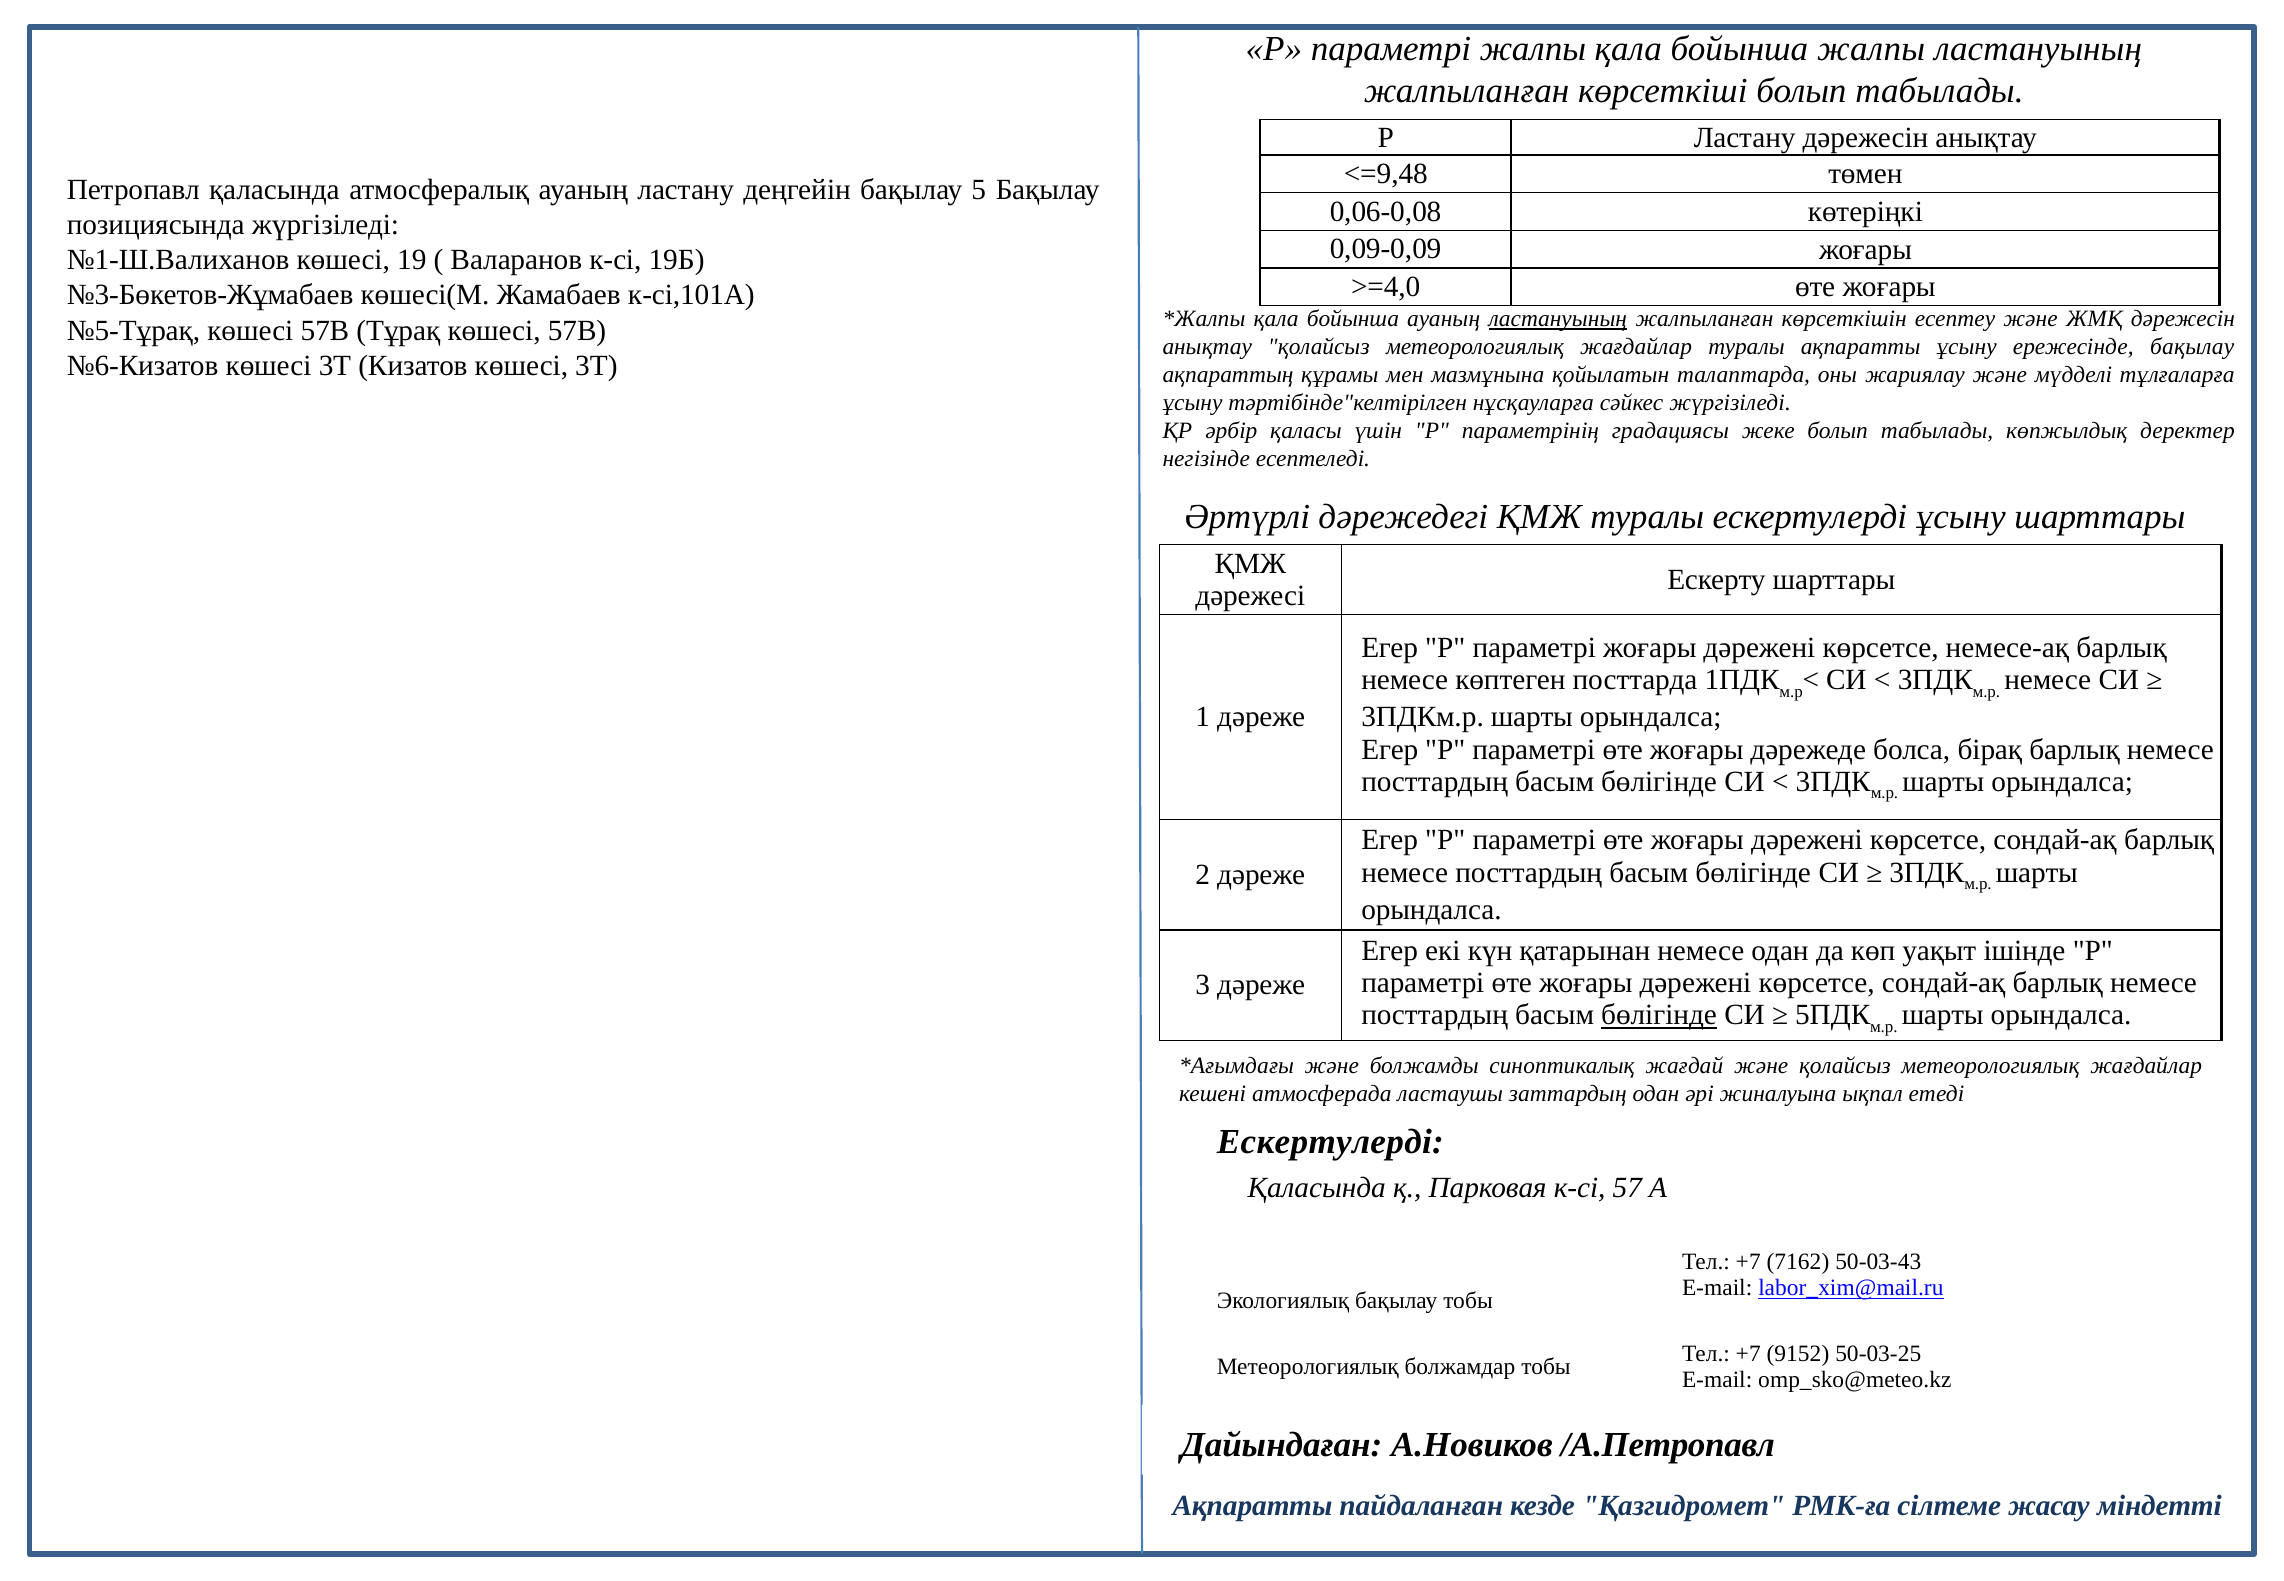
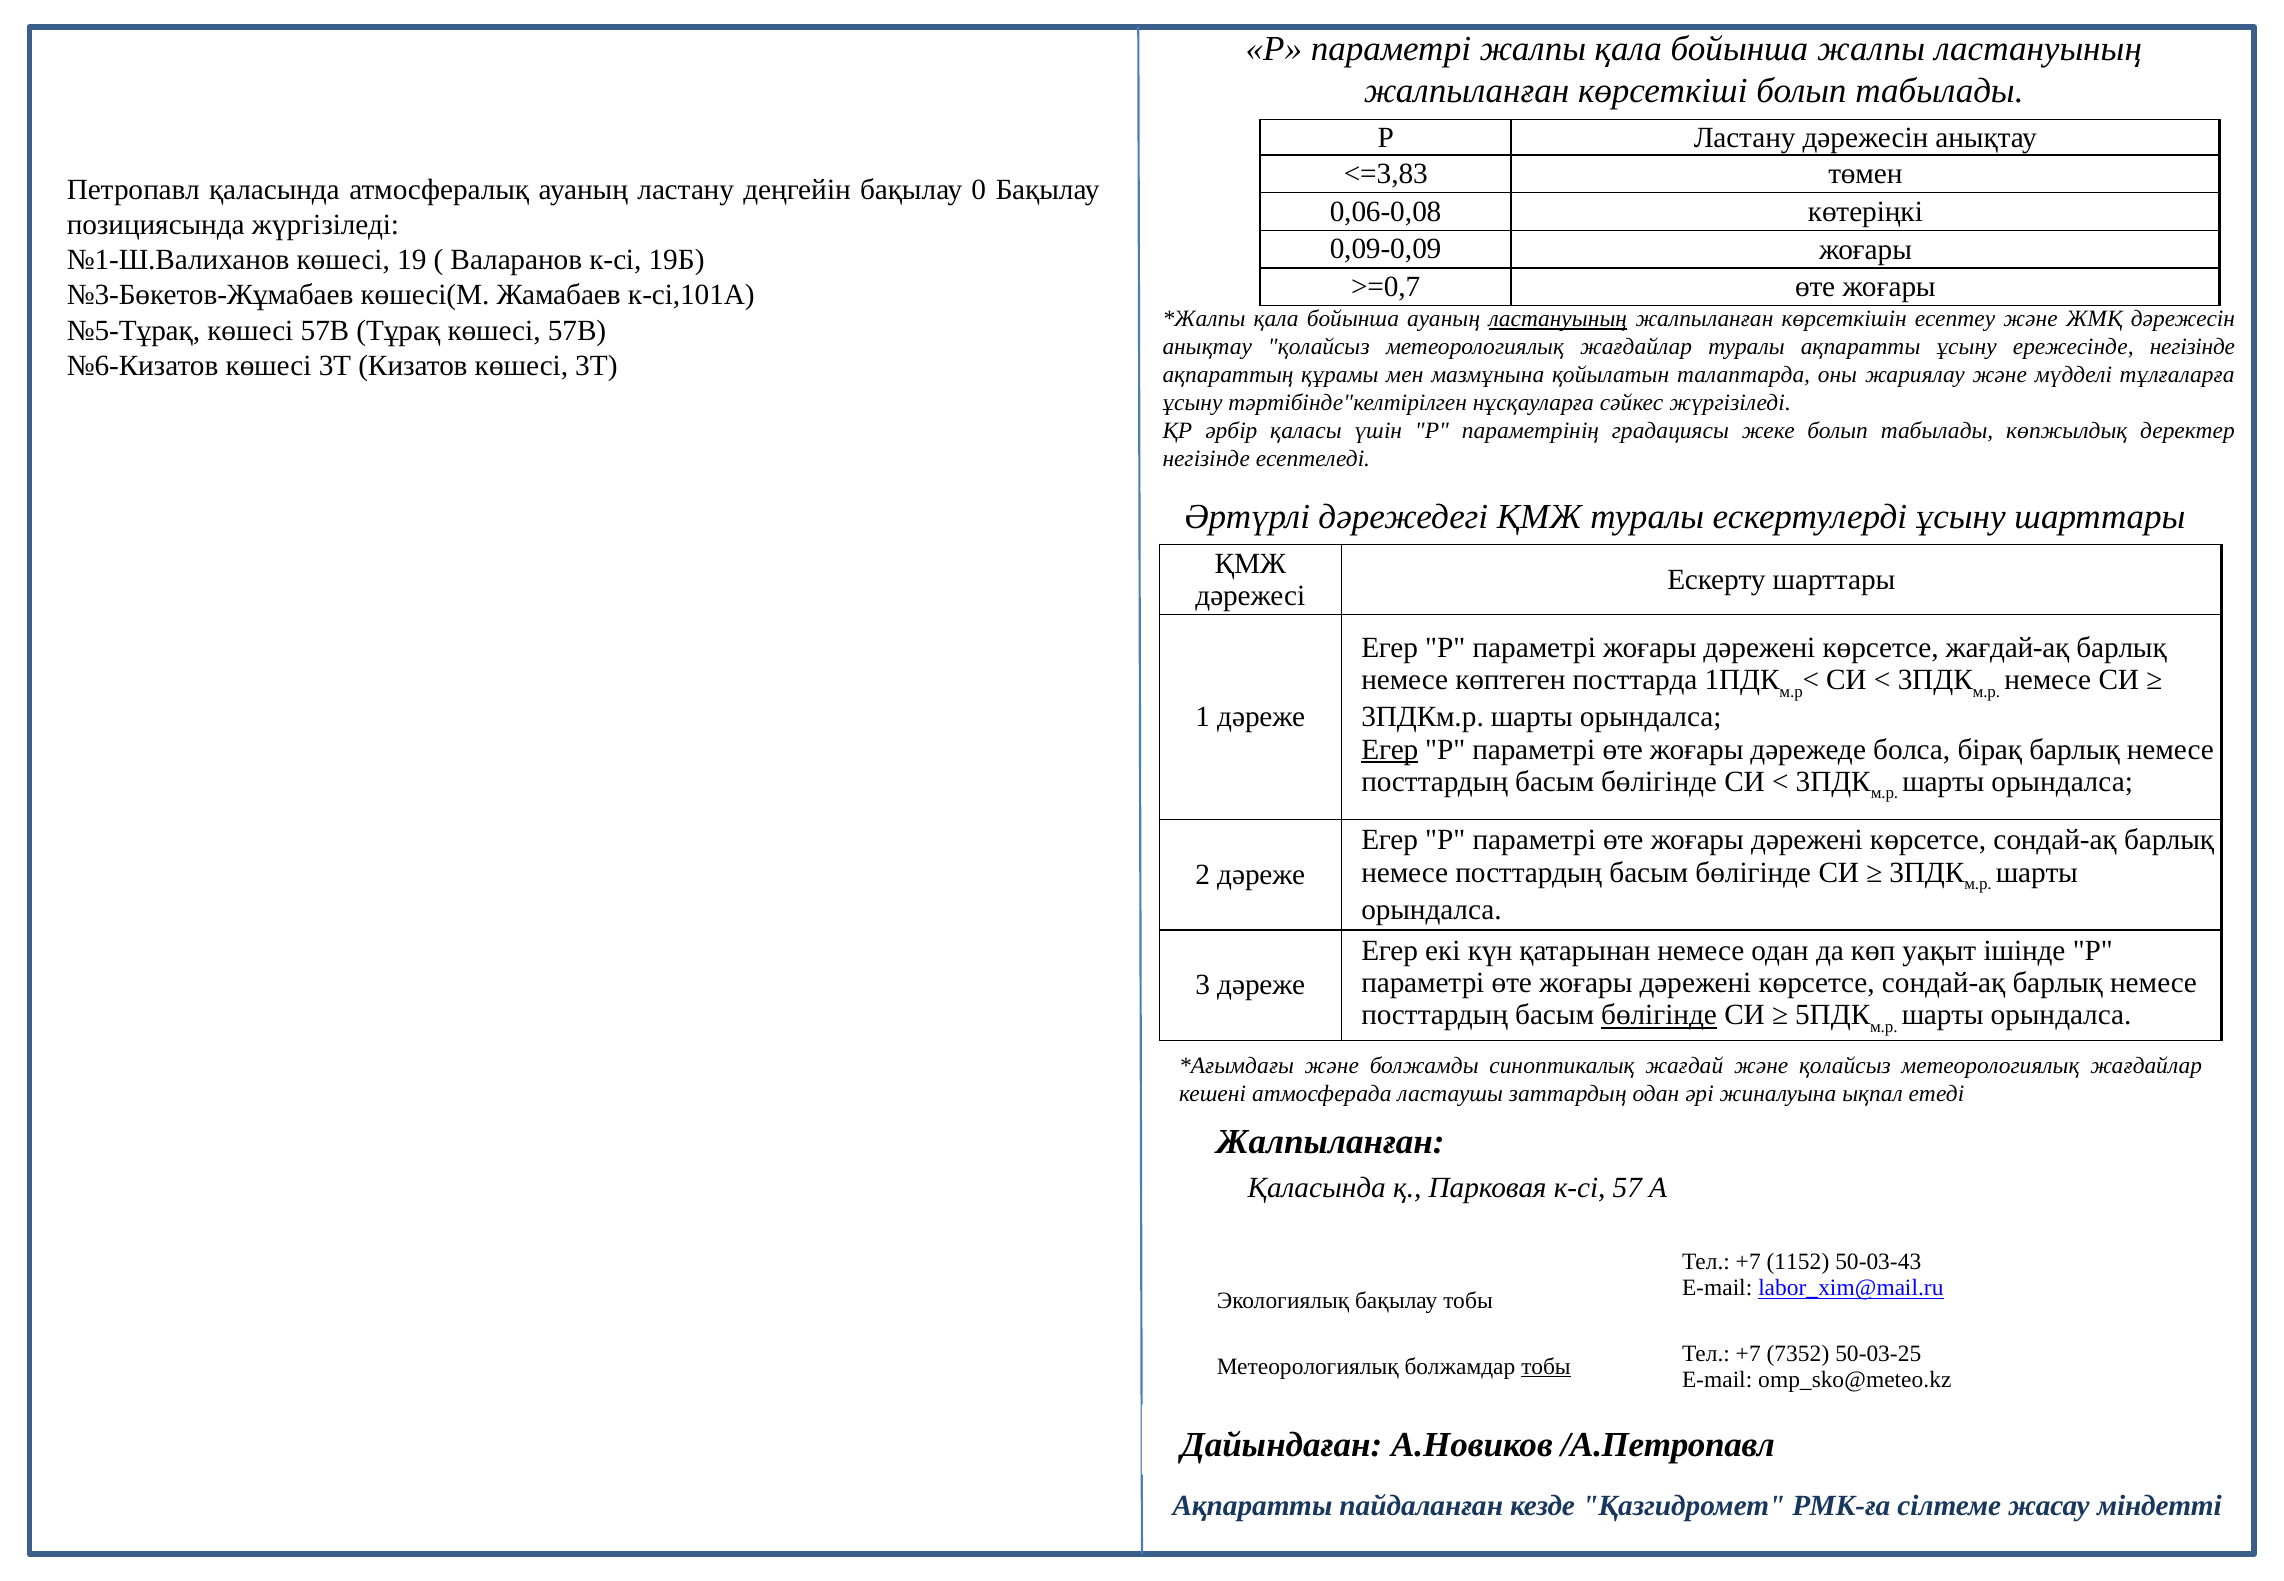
<=9,48: <=9,48 -> <=3,83
5: 5 -> 0
>=4,0: >=4,0 -> >=0,7
ережесінде бақылау: бақылау -> негізінде
немесе-ақ: немесе-ақ -> жағдай-ақ
Егер at (1390, 750) underline: none -> present
Ескертулерді at (1330, 1142): Ескертулерді -> Жалпыланған
7162: 7162 -> 1152
9152: 9152 -> 7352
тобы at (1546, 1367) underline: none -> present
